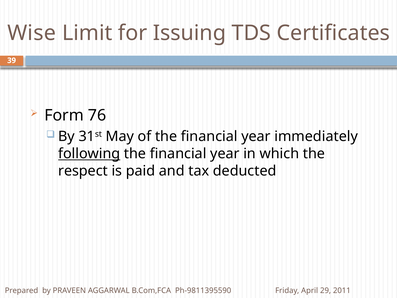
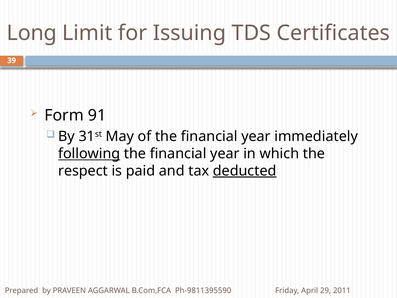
Wise: Wise -> Long
76: 76 -> 91
deducted underline: none -> present
